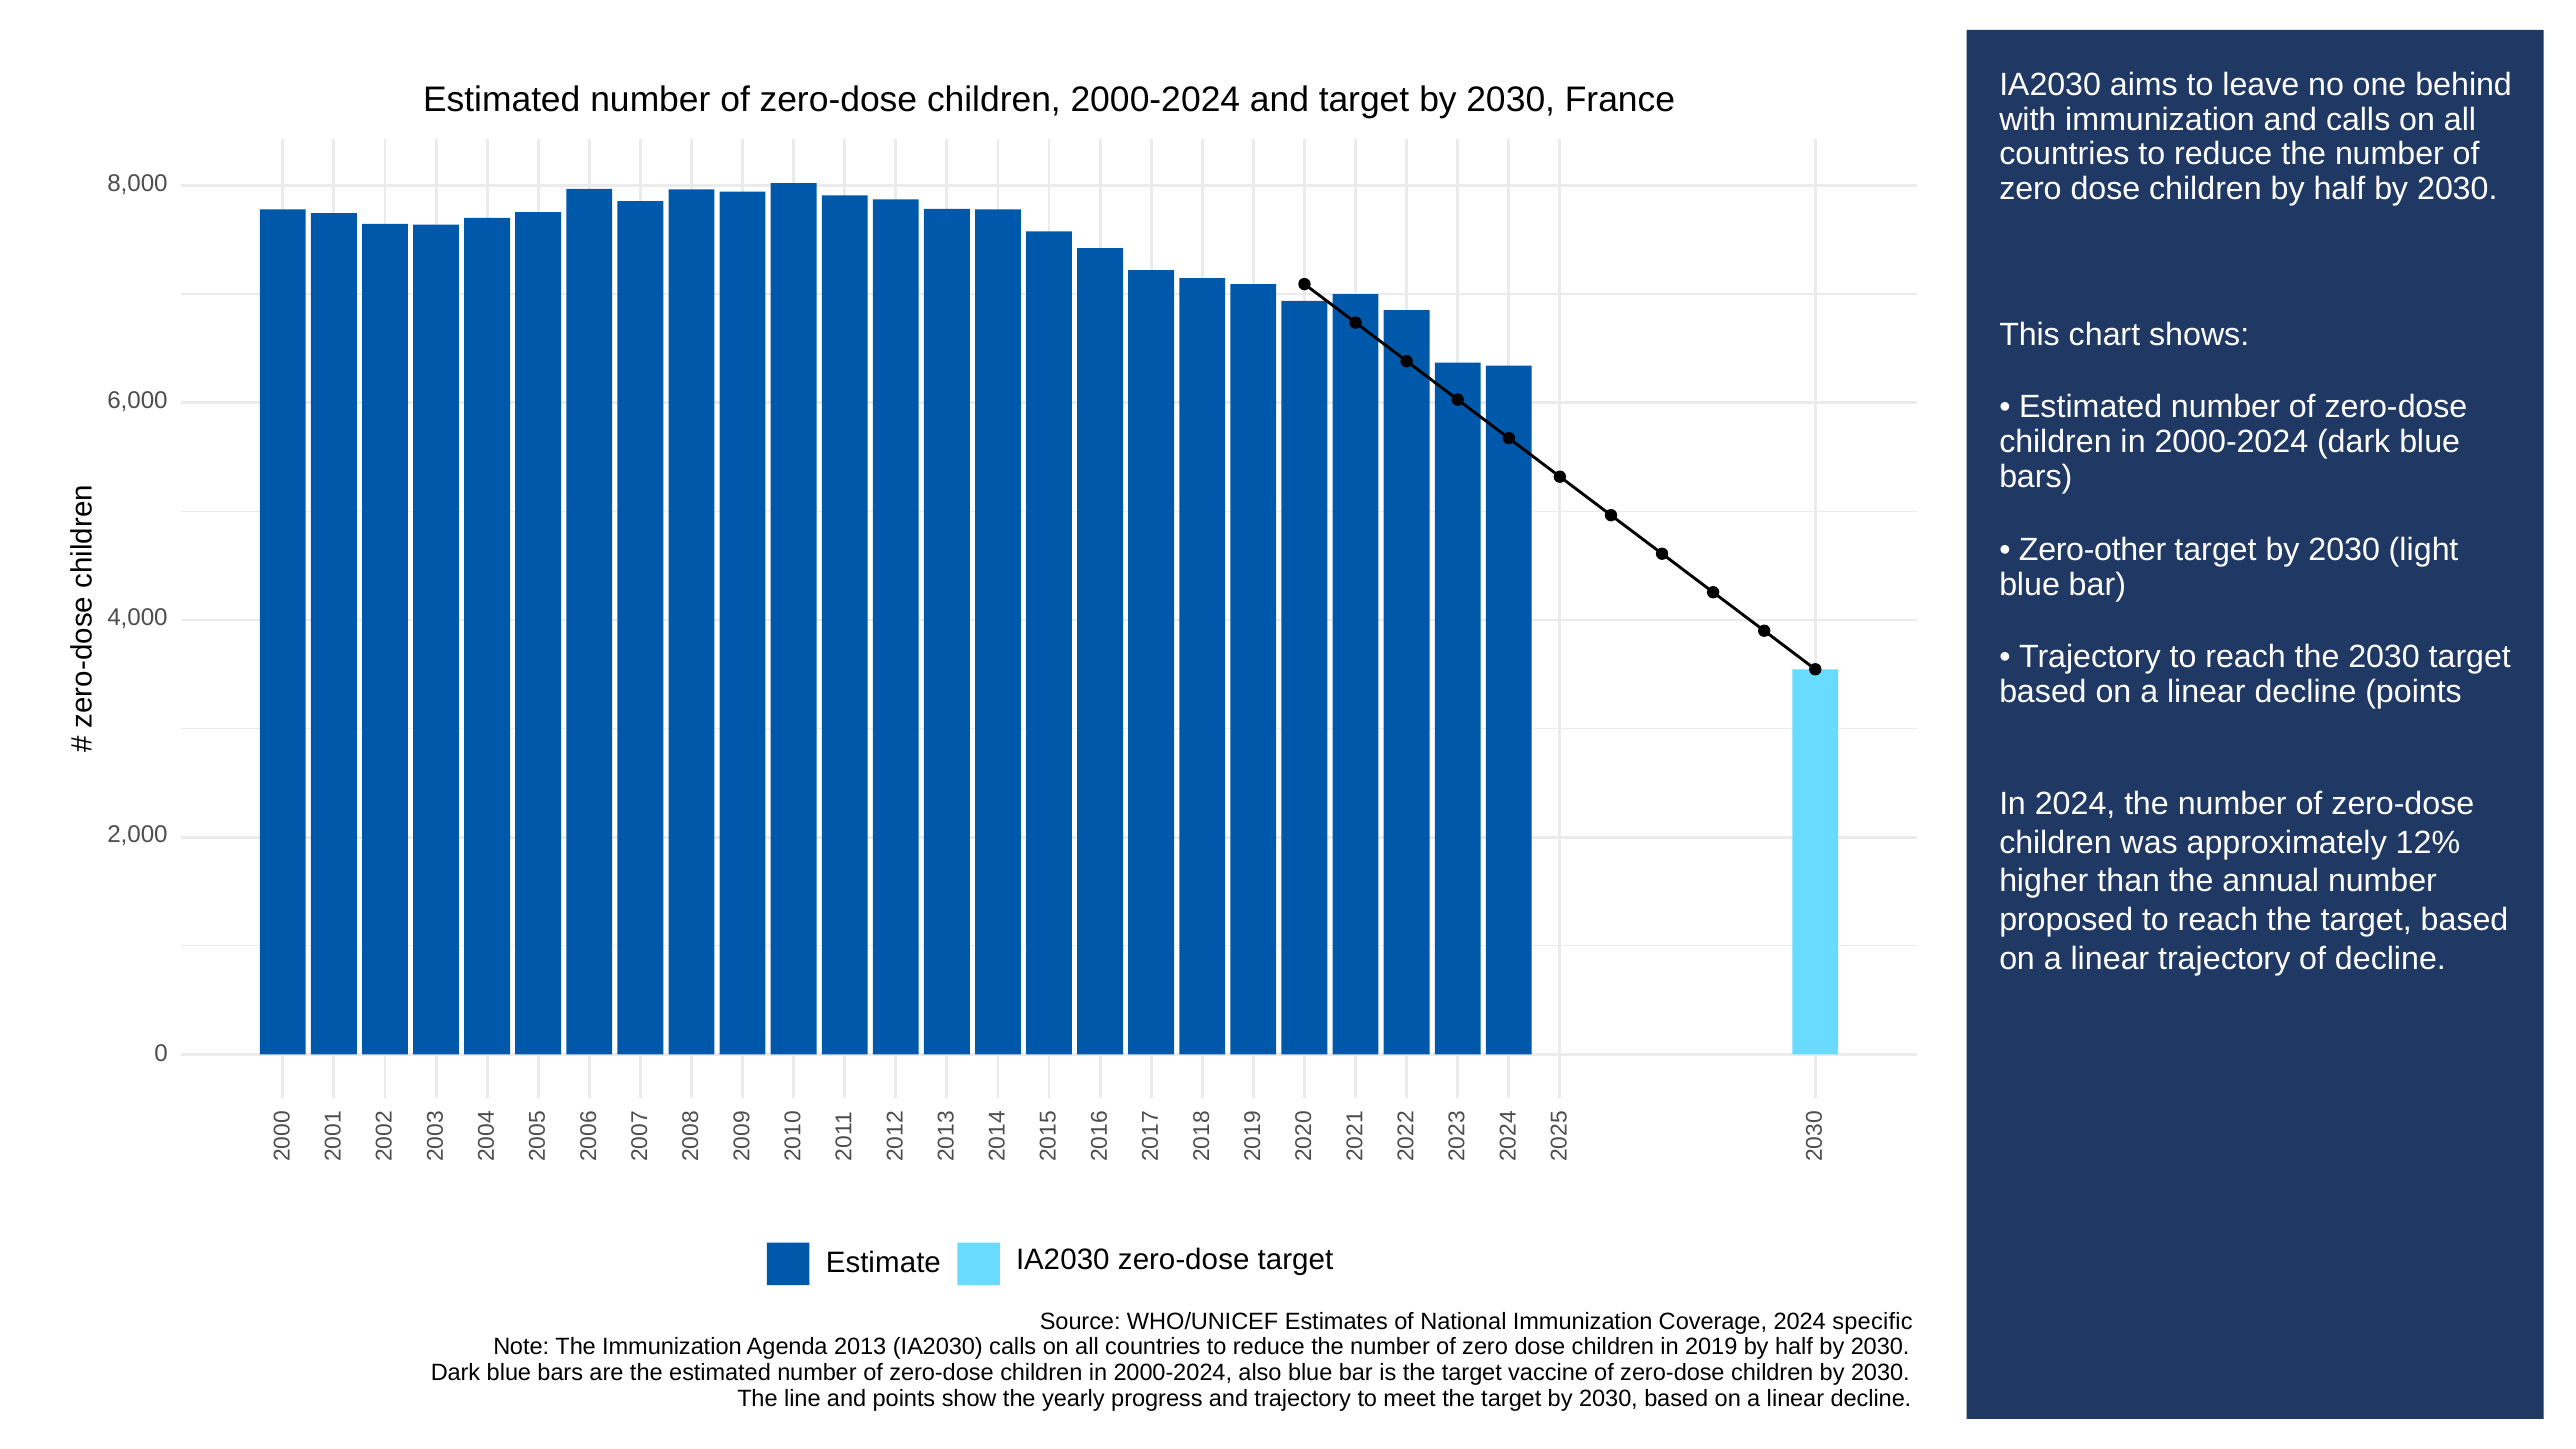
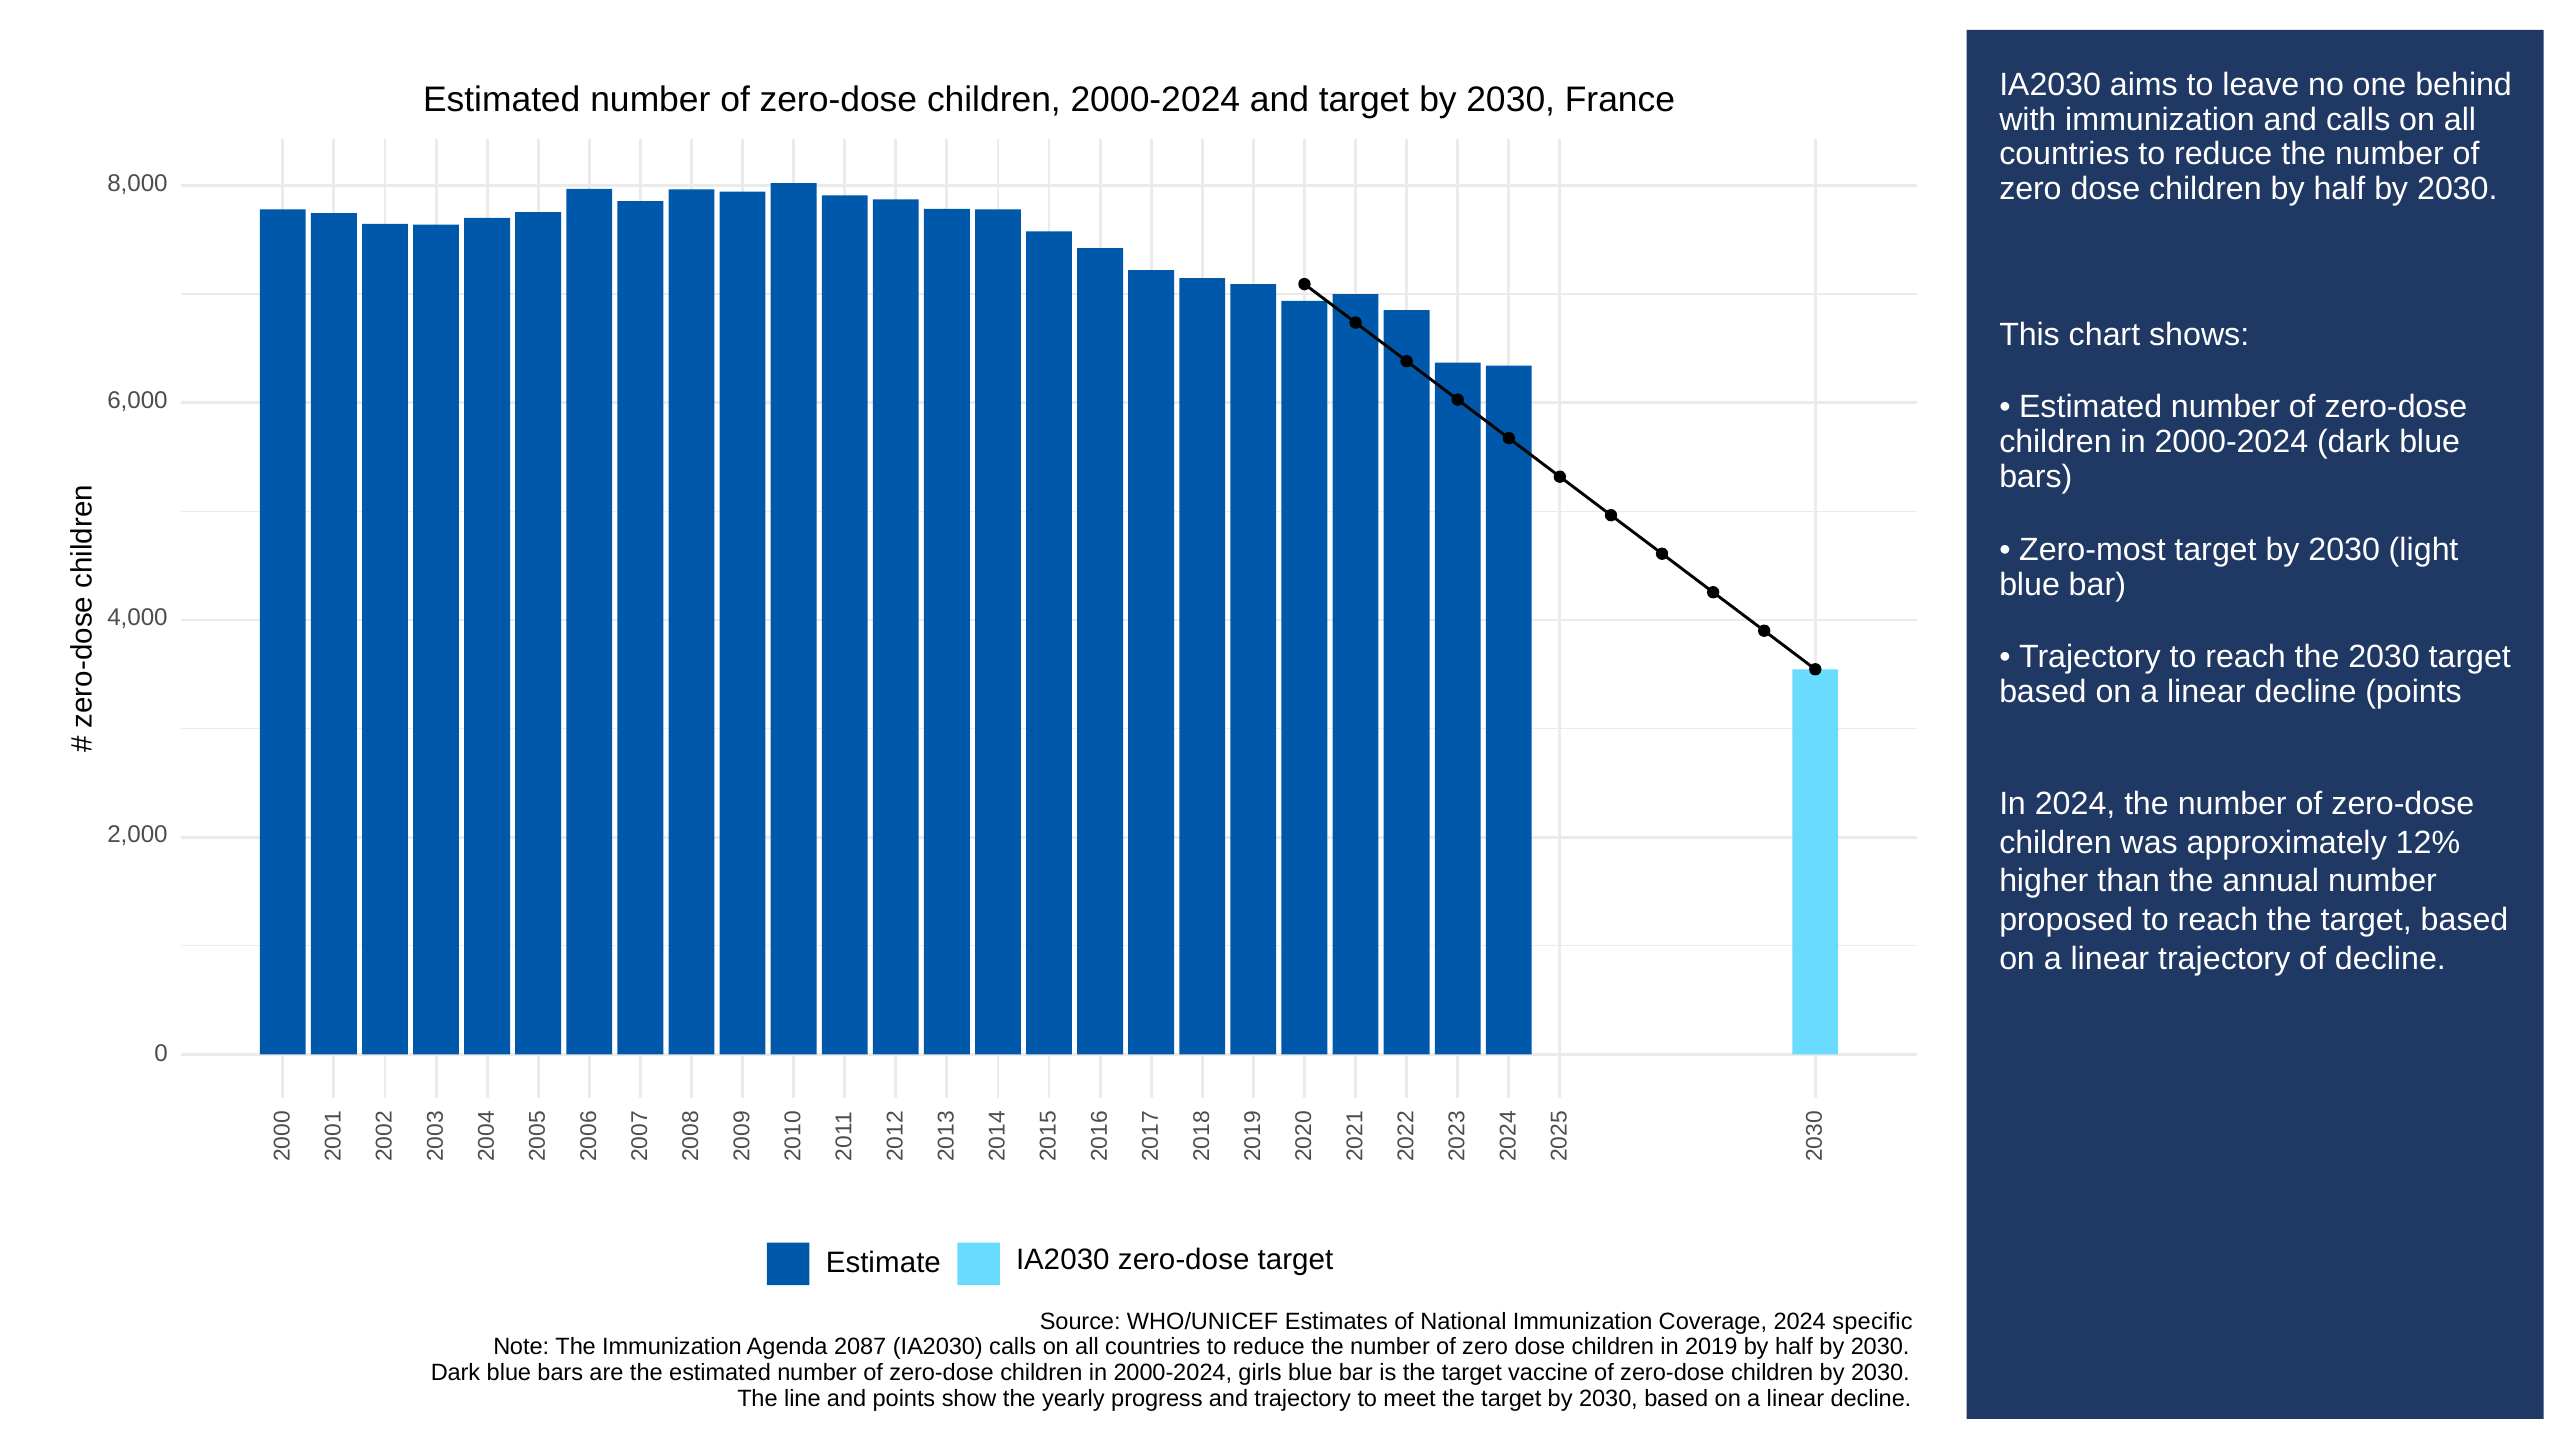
Zero-other: Zero-other -> Zero-most
2013: 2013 -> 2087
also: also -> girls
